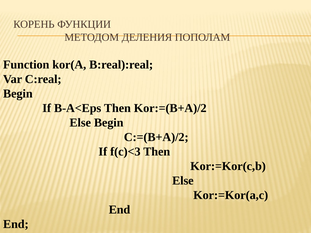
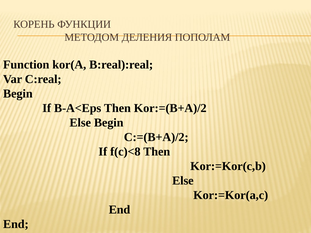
f(c)<3: f(c)<3 -> f(c)<8
